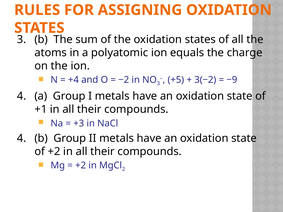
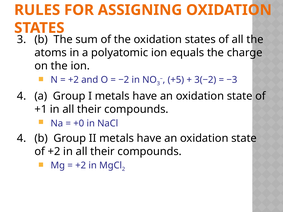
+4 at (73, 80): +4 -> +2
−9: −9 -> −3
+3: +3 -> +0
